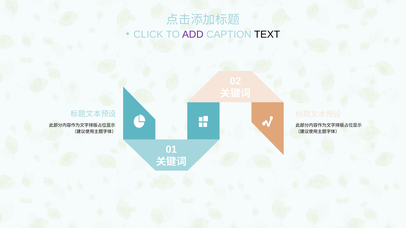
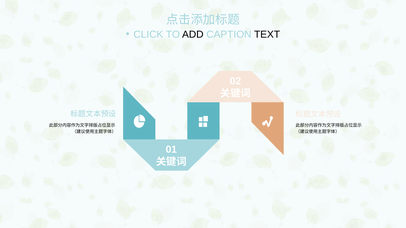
ADD colour: purple -> black
